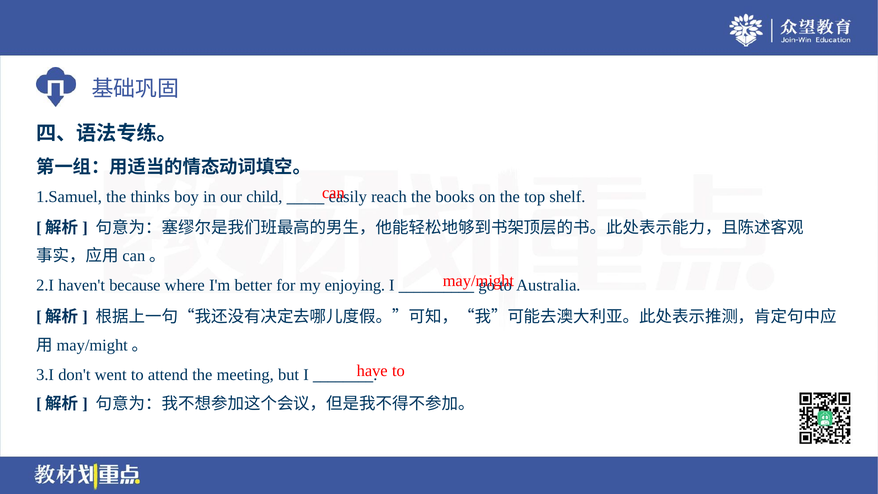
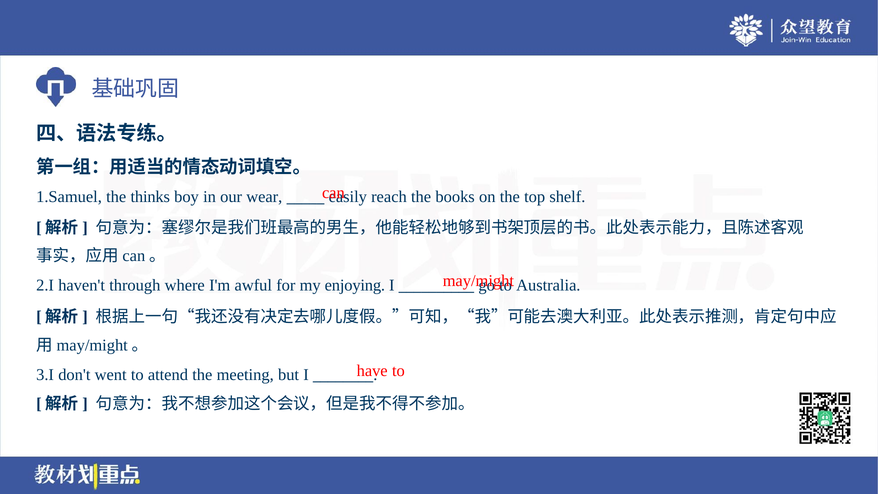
child: child -> wear
because: because -> through
better: better -> awful
